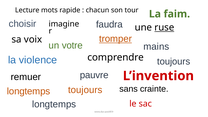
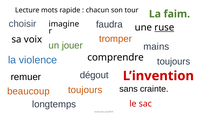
tromper underline: present -> none
votre: votre -> jouer
pauvre: pauvre -> dégout
longtemps at (29, 91): longtemps -> beaucoup
